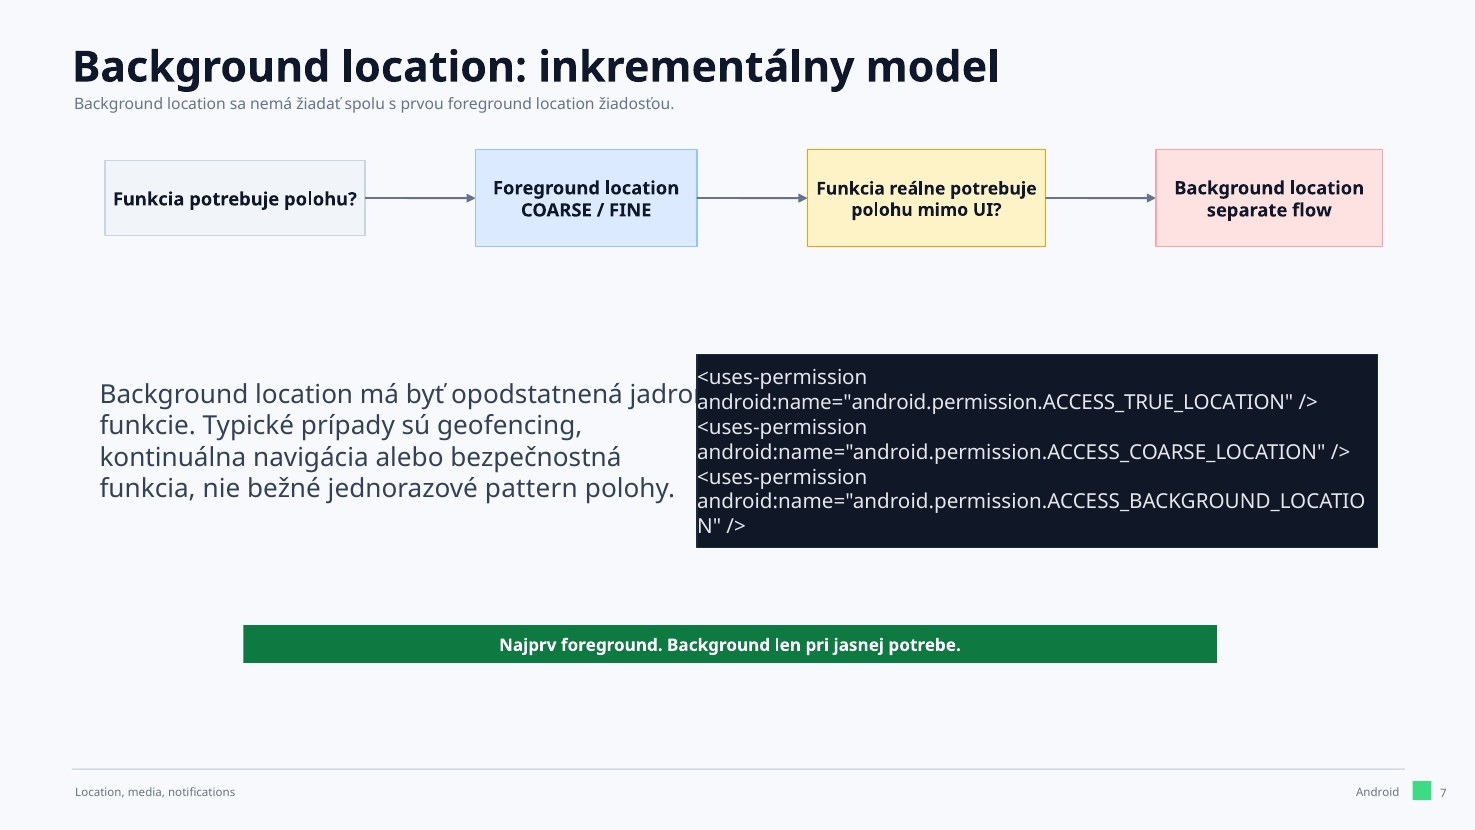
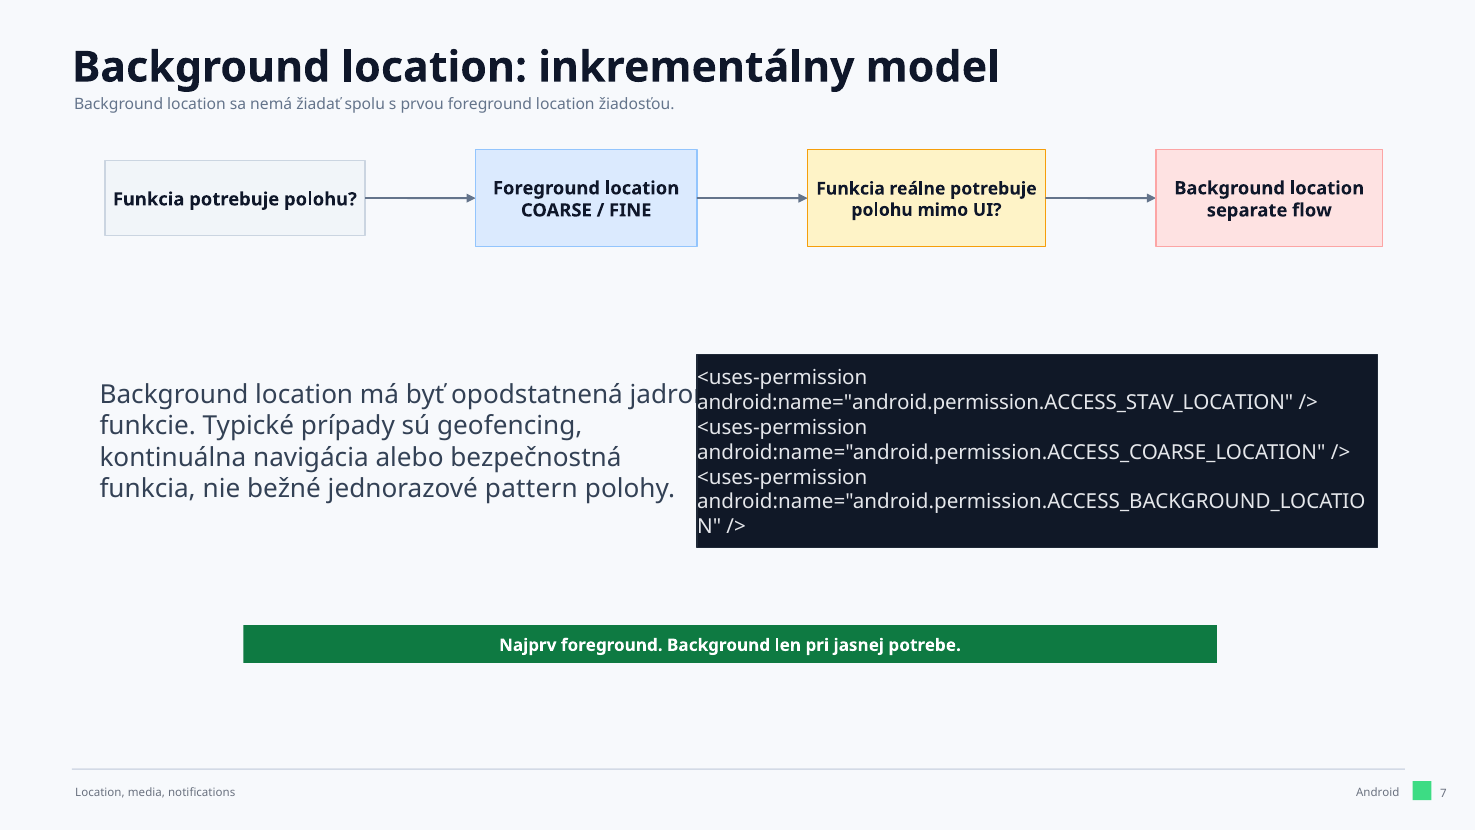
android:name="android.permission.ACCESS_TRUE_LOCATION: android:name="android.permission.ACCESS_TRUE_LOCATION -> android:name="android.permission.ACCESS_STAV_LOCATION
